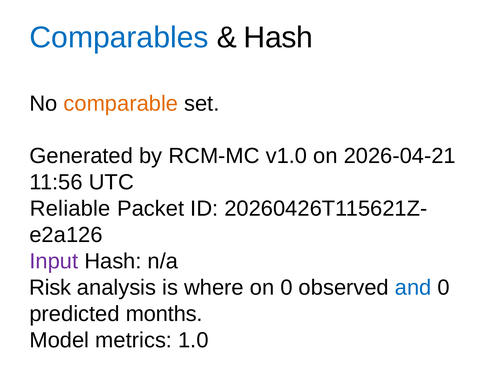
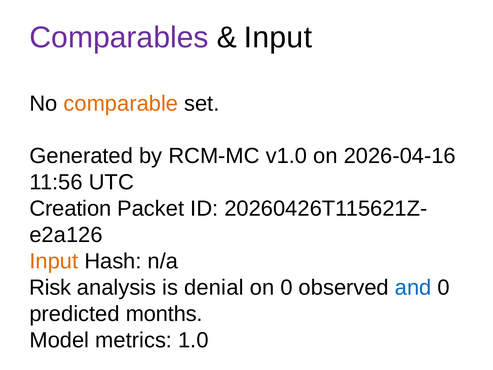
Comparables colour: blue -> purple
Hash at (278, 37): Hash -> Input
2026-04-21: 2026-04-21 -> 2026-04-16
Reliable: Reliable -> Creation
Input at (54, 261) colour: purple -> orange
where: where -> denial
